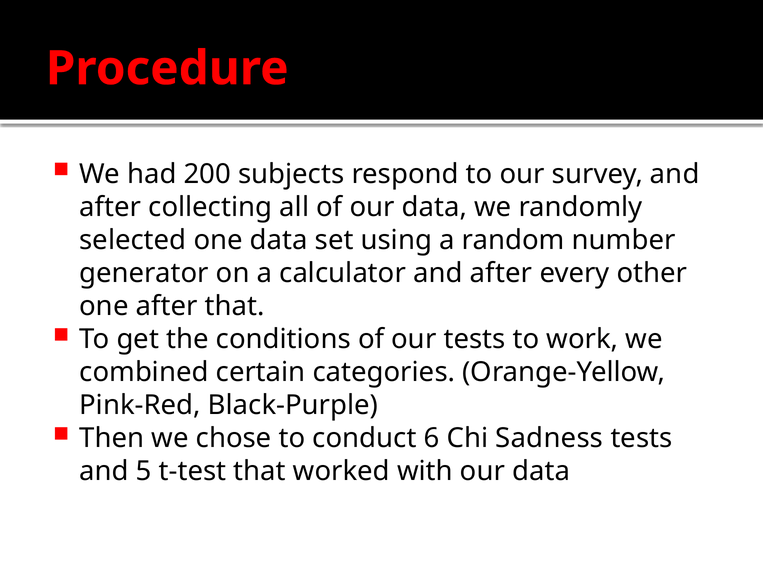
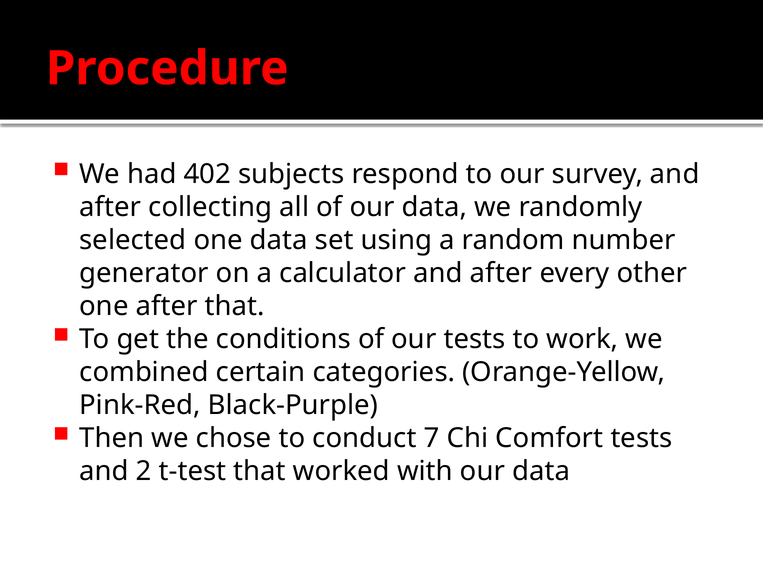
200: 200 -> 402
6: 6 -> 7
Sadness: Sadness -> Comfort
5: 5 -> 2
